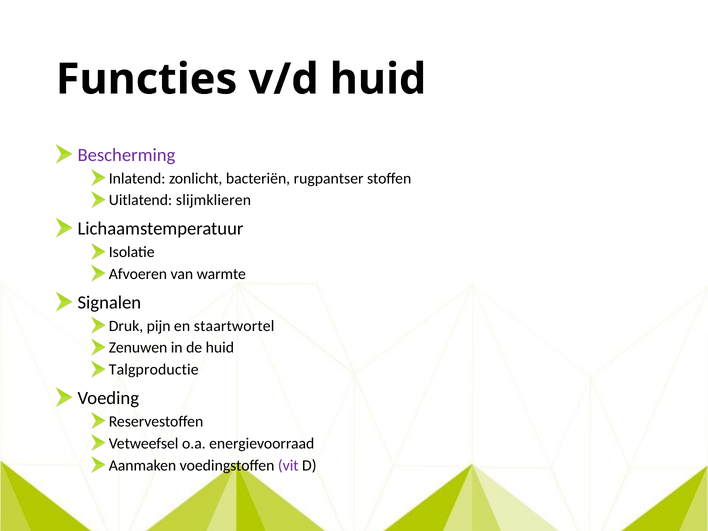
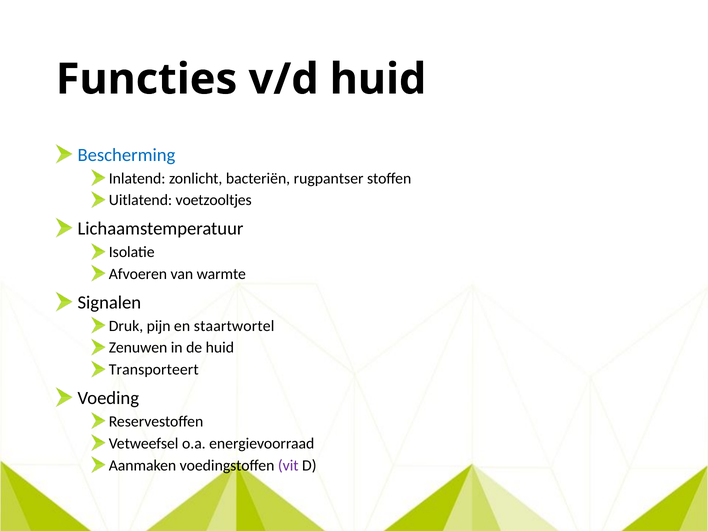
Bescherming colour: purple -> blue
slijmklieren: slijmklieren -> voetzooltjes
Talgproductie: Talgproductie -> Transporteert
